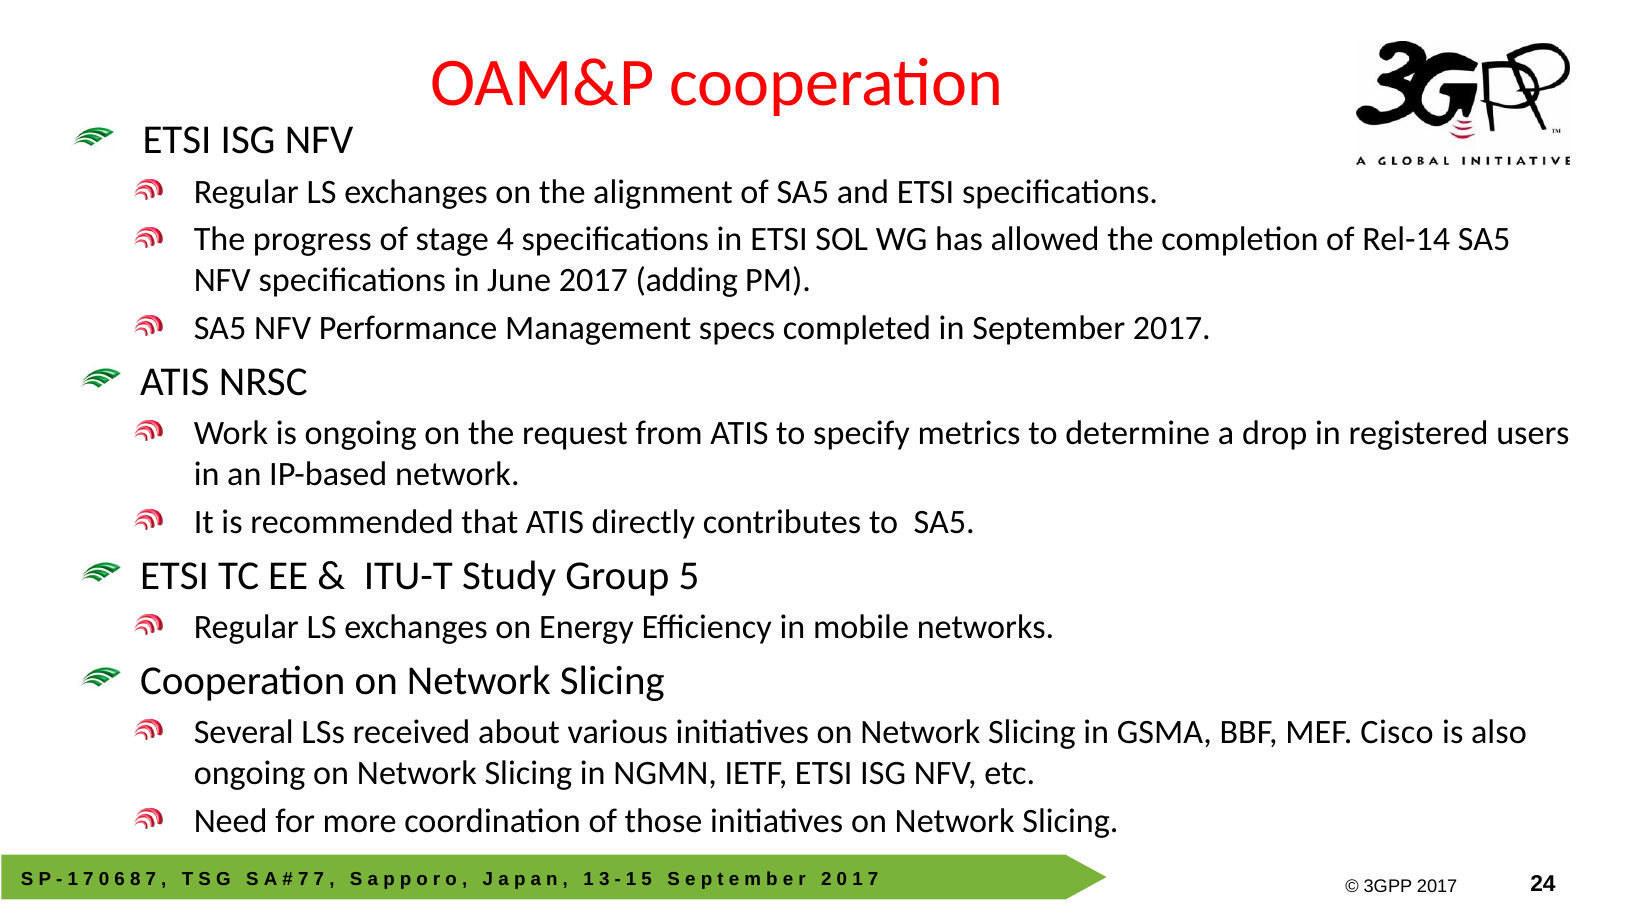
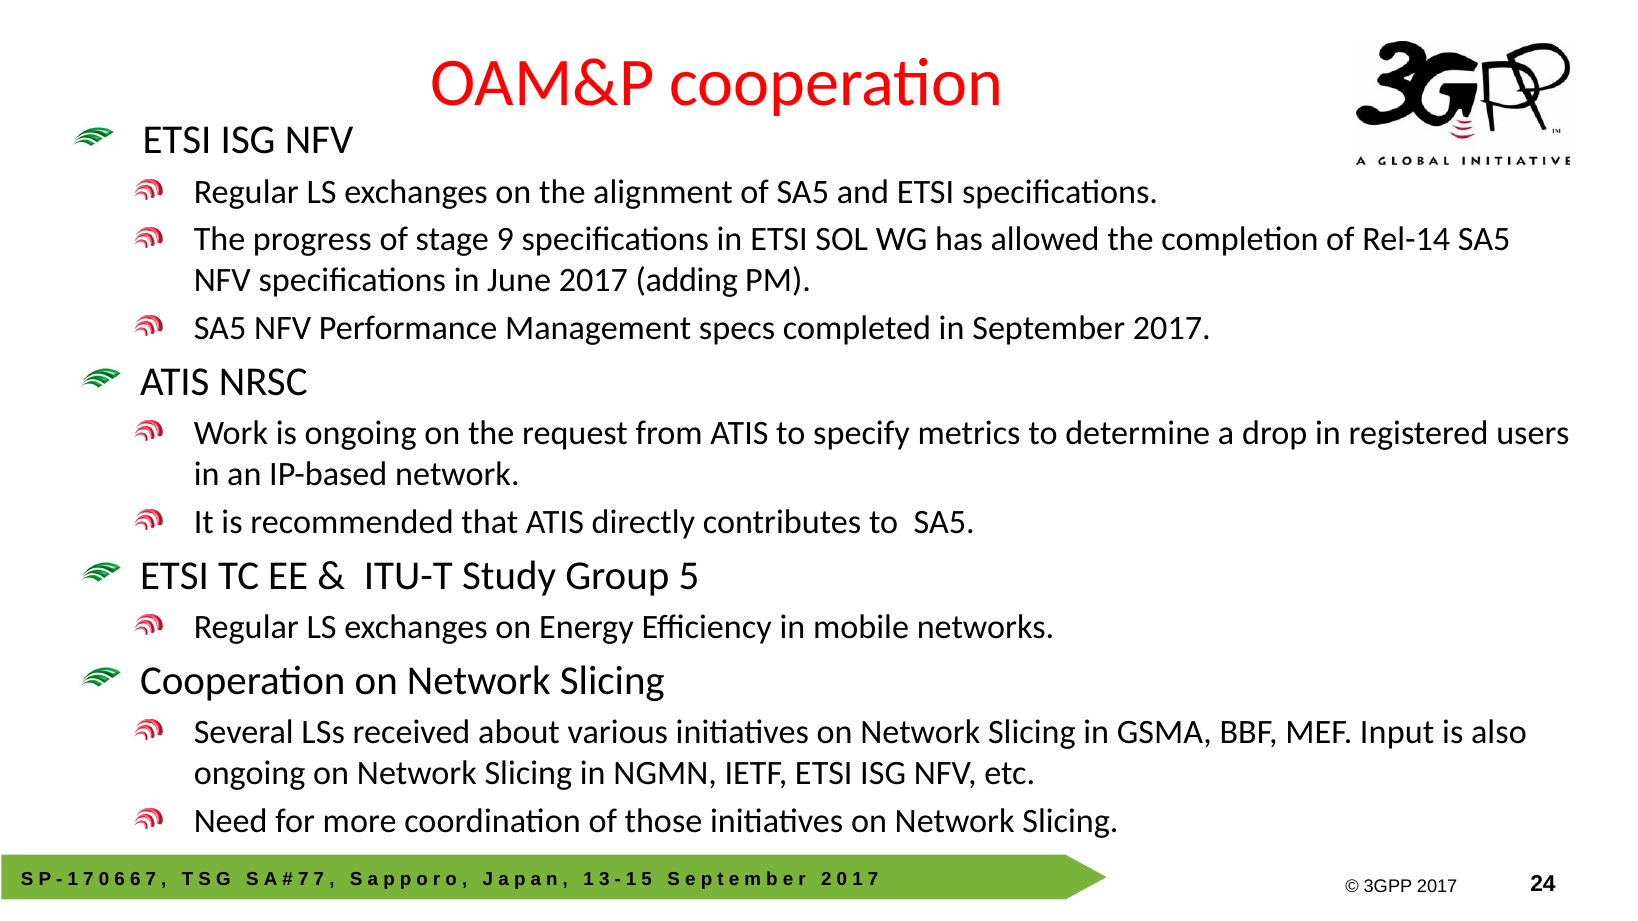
4: 4 -> 9
Cisco: Cisco -> Input
8 at (135, 880): 8 -> 6
